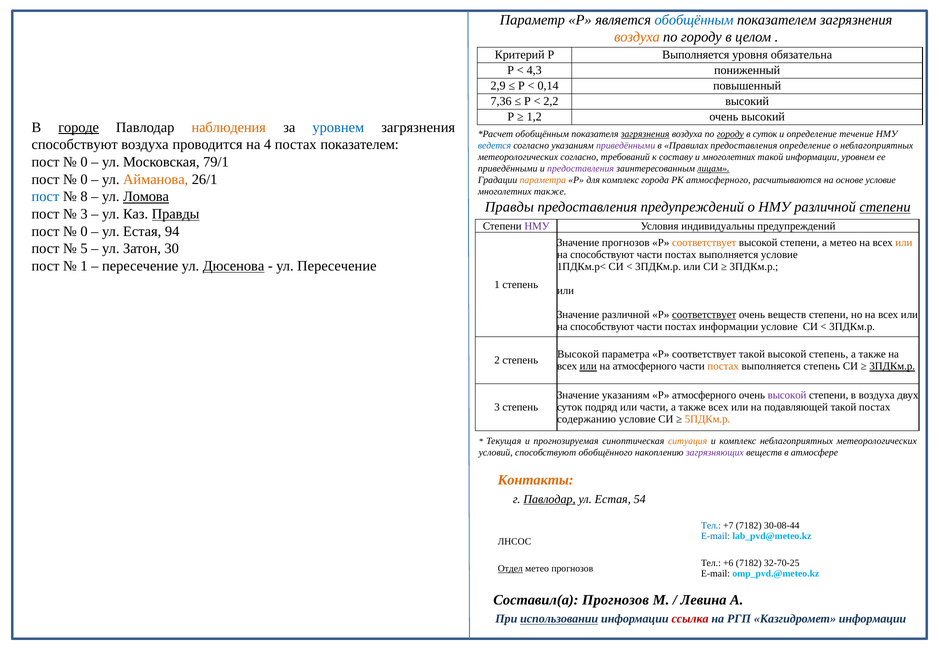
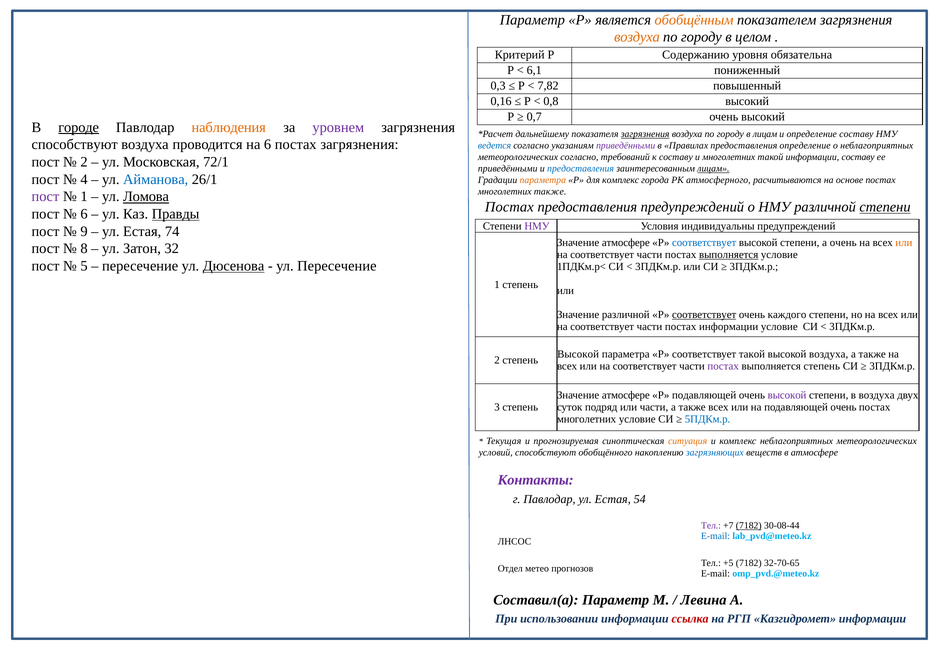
обобщённым at (694, 20) colour: blue -> orange
Р Выполняется: Выполняется -> Содержанию
4,3: 4,3 -> 6,1
2,9: 2,9 -> 0,3
0,14: 0,14 -> 7,82
7,36: 7,36 -> 0,16
2,2: 2,2 -> 0,8
1,2: 1,2 -> 0,7
уровнем at (338, 127) colour: blue -> purple
обобщённым at (542, 134): обобщённым -> дальнейшему
городу at (730, 134) underline: present -> none
в суток: суток -> лицам
определение течение: течение -> составу
на 4: 4 -> 6
постах показателем: показателем -> загрязнения
информации уровнем: уровнем -> составу
0 at (84, 162): 0 -> 2
79/1: 79/1 -> 72/1
предоставления at (581, 169) colour: purple -> blue
0 at (84, 179): 0 -> 4
Айманова colour: orange -> blue
основе условие: условие -> постах
пост at (45, 197) colour: blue -> purple
8 at (84, 197): 8 -> 1
Правды at (509, 207): Правды -> Постах
3 at (84, 214): 3 -> 6
0 at (84, 231): 0 -> 9
94: 94 -> 74
прогнозов at (626, 243): прогнозов -> атмосфере
соответствует at (704, 243) colour: orange -> blue
а метео: метео -> очень
5: 5 -> 8
30: 30 -> 32
способствуют at (602, 255): способствуют -> соответствует
выполняется at (729, 255) underline: none -> present
1 at (84, 266): 1 -> 5
очень веществ: веществ -> каждого
способствуют at (602, 327): способствуют -> соответствует
высокой степень: степень -> воздуха
или at (588, 366) underline: present -> none
атмосферного at (645, 366): атмосферного -> соответствует
постах at (723, 366) colour: orange -> purple
3ПДКм.р at (892, 366) underline: present -> none
указаниям at (626, 395): указаниям -> атмосфере
Р атмосферного: атмосферного -> подавляющей
на подавляющей такой: такой -> очень
содержанию at (586, 419): содержанию -> многолетних
5ПДКм.р colour: orange -> blue
загрязняющих colour: purple -> blue
Контакты colour: orange -> purple
Павлодар at (549, 499) underline: present -> none
Тел at (711, 526) colour: blue -> purple
7182 at (749, 526) underline: none -> present
+6: +6 -> +5
32-70-25: 32-70-25 -> 32-70-65
Отдел underline: present -> none
Составил(а Прогнозов: Прогнозов -> Параметр
использовании underline: present -> none
